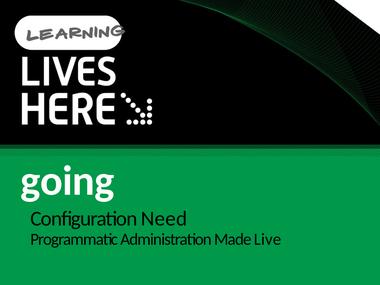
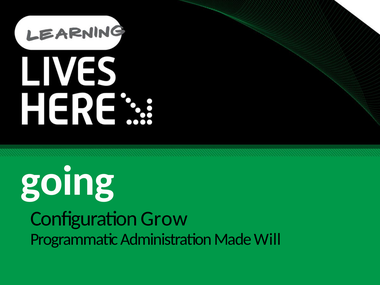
Need: Need -> Grow
Live: Live -> Will
